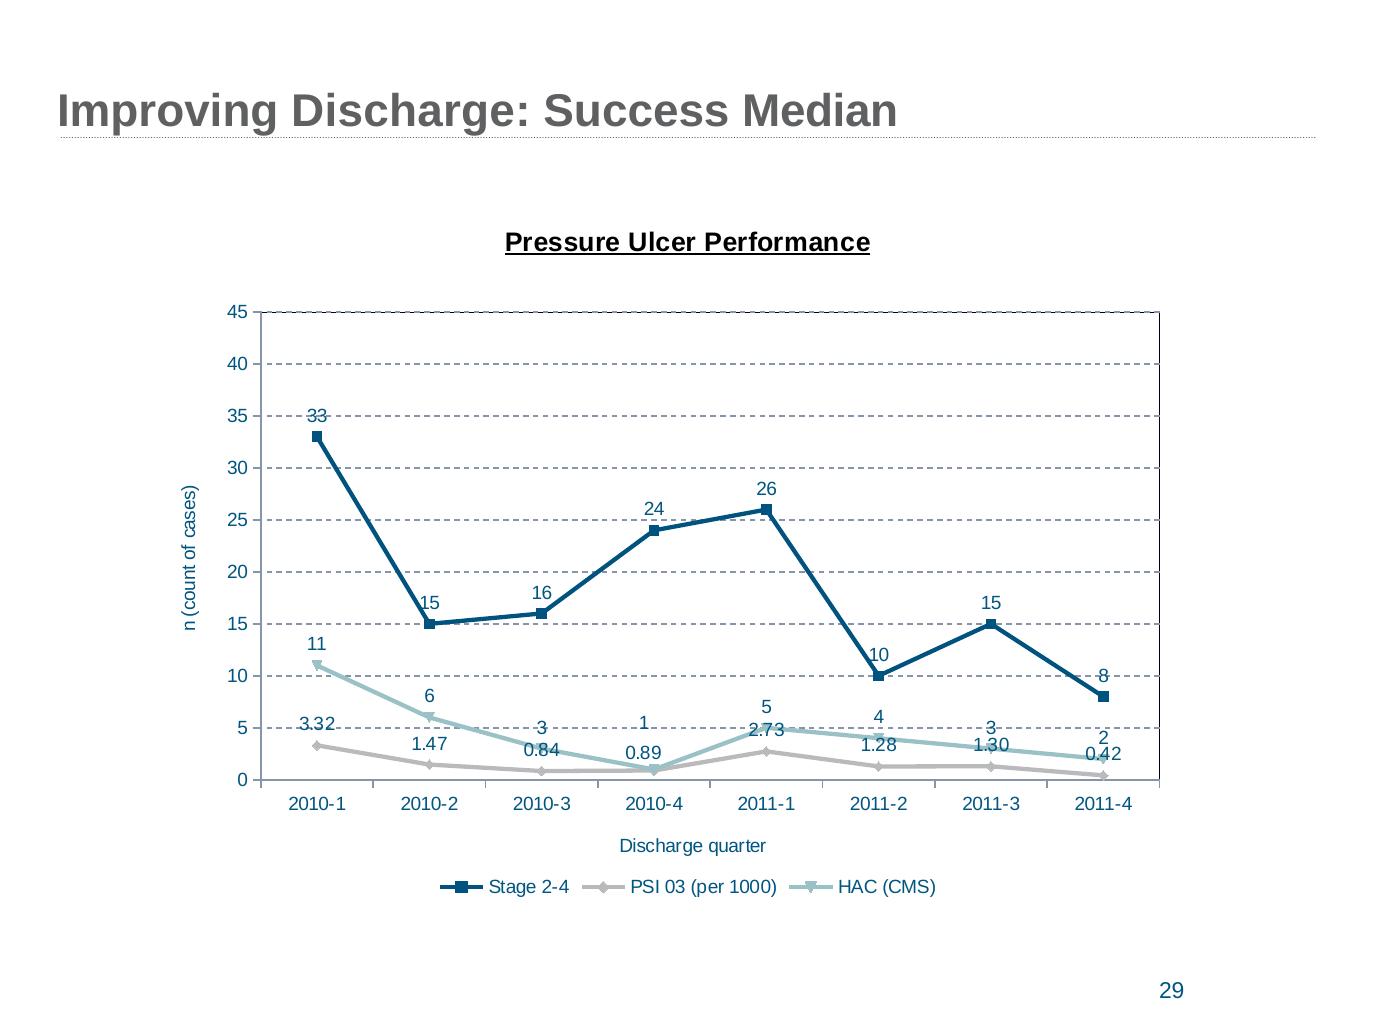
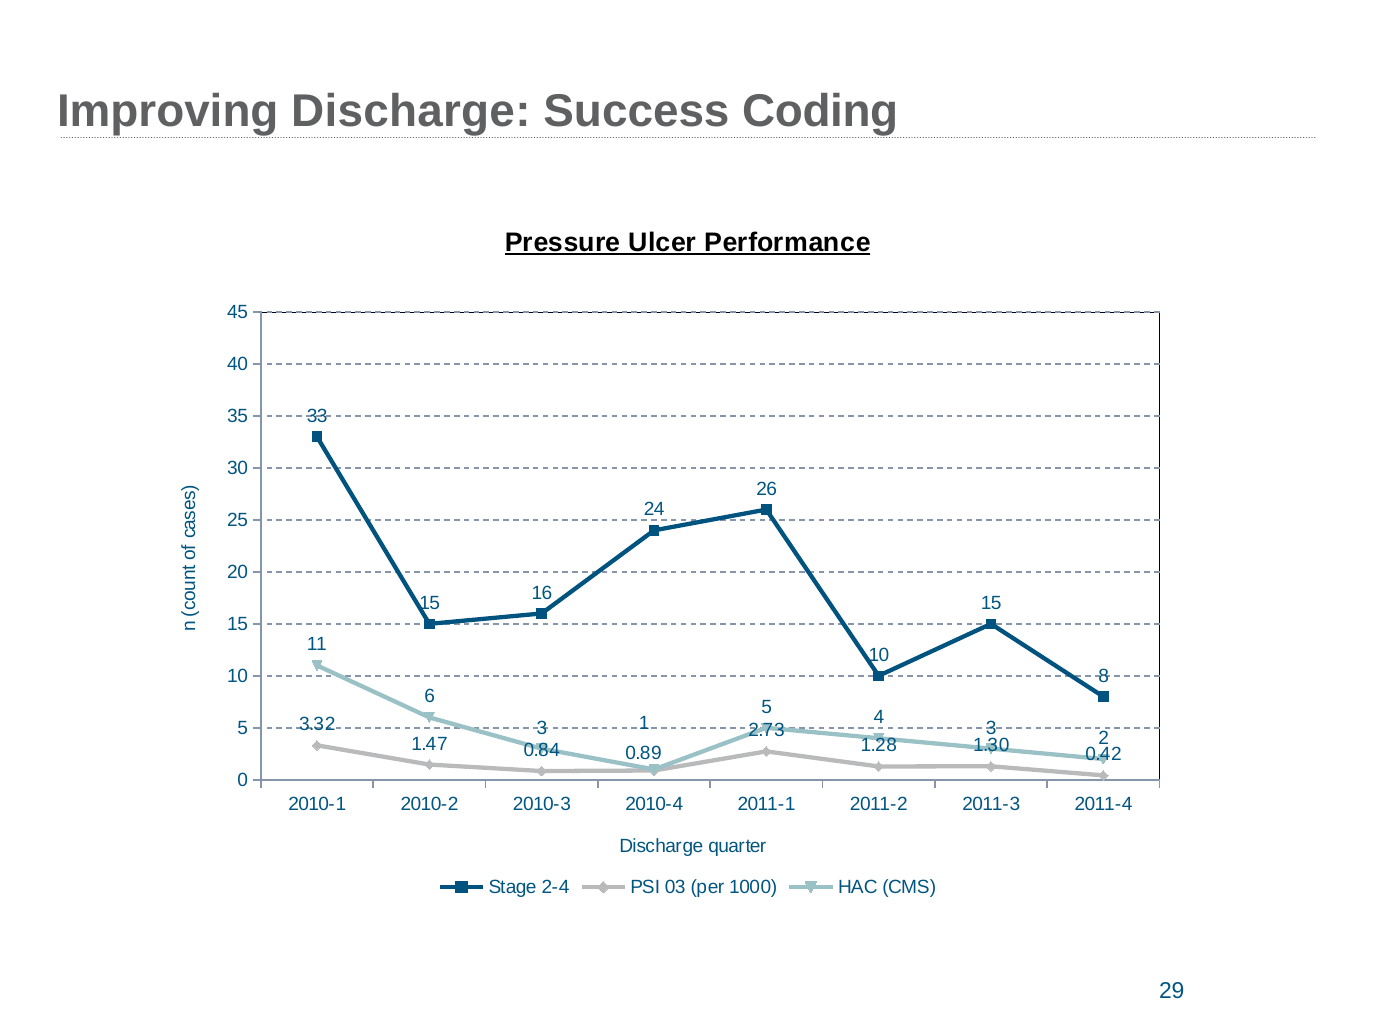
Median: Median -> Coding
